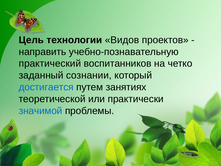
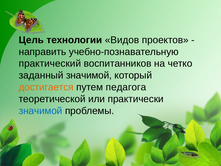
заданный сознании: сознании -> значимой
достигается colour: blue -> orange
занятиях: занятиях -> педагога
